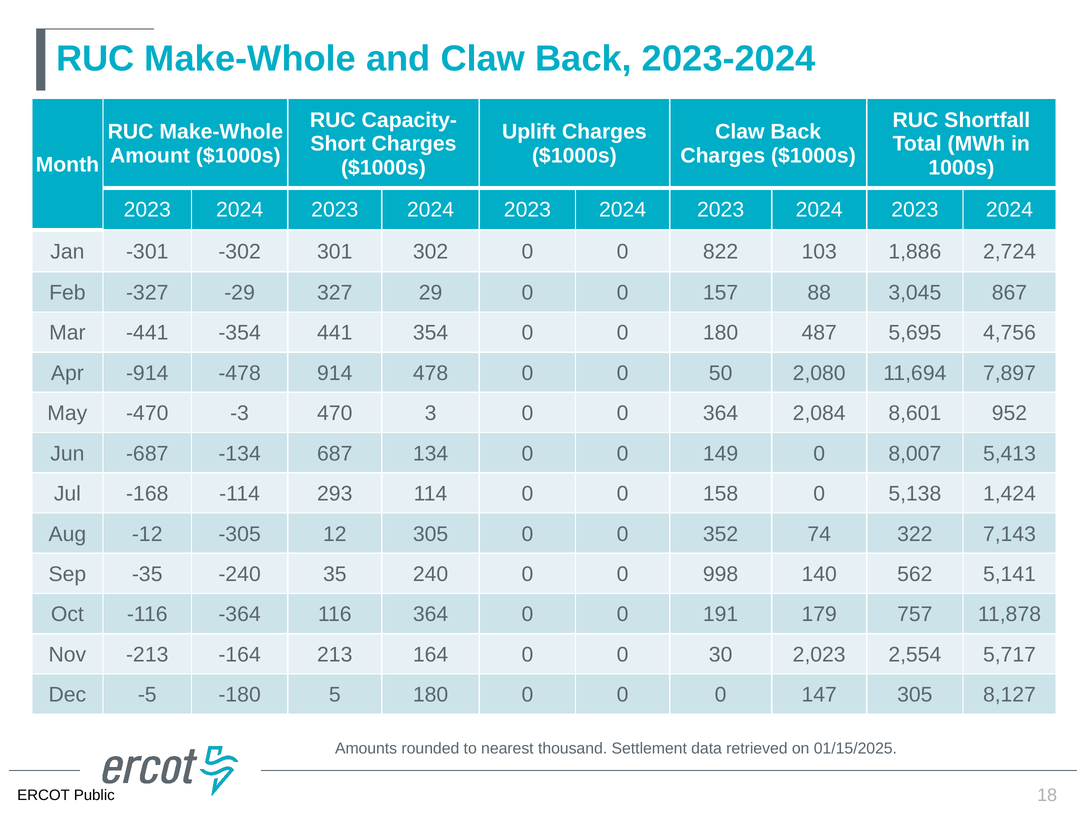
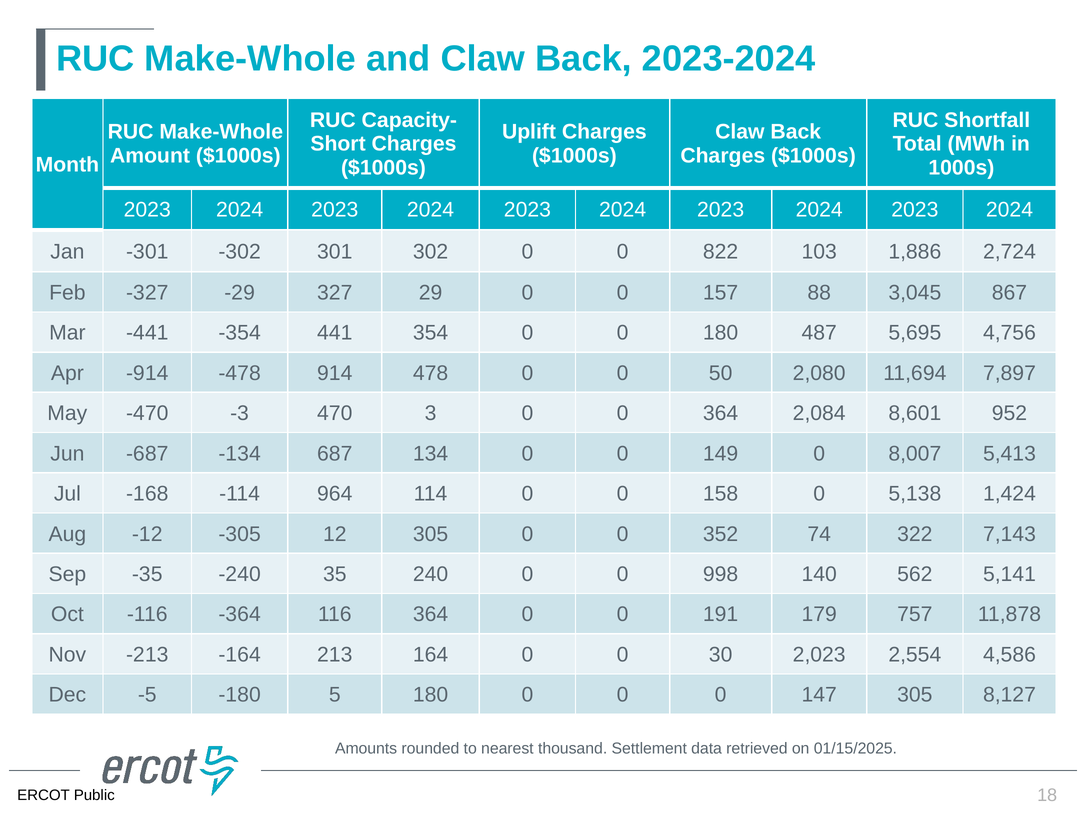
293: 293 -> 964
5,717: 5,717 -> 4,586
